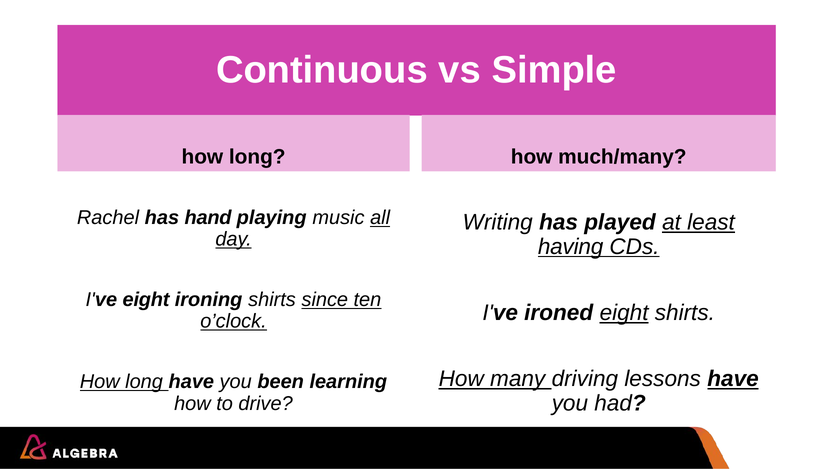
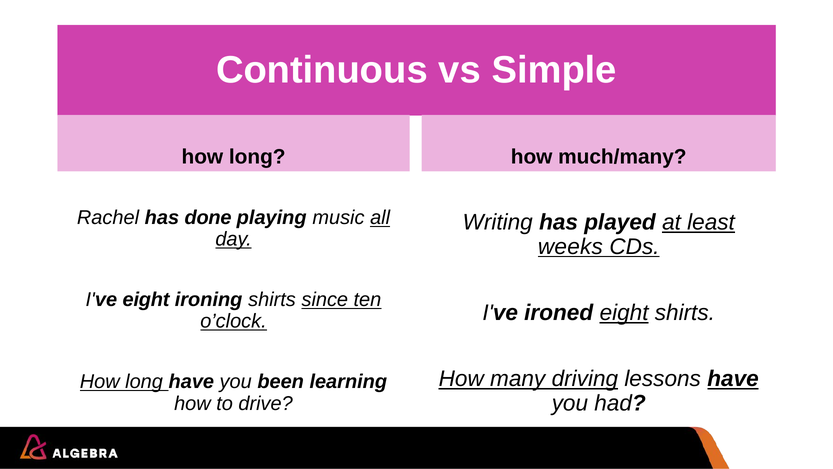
hand: hand -> done
having: having -> weeks
driving underline: none -> present
